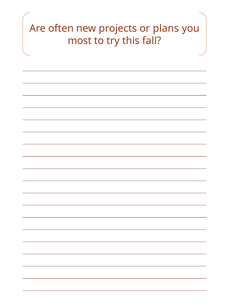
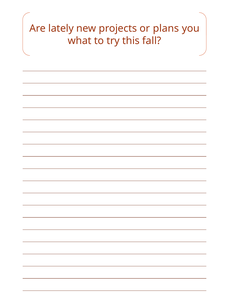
often: often -> lately
most: most -> what
